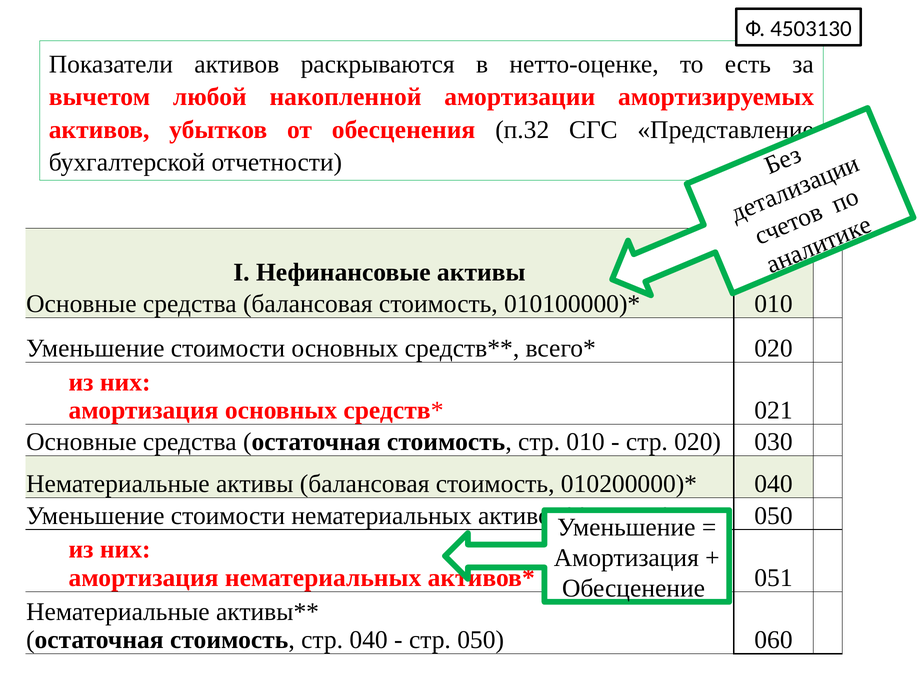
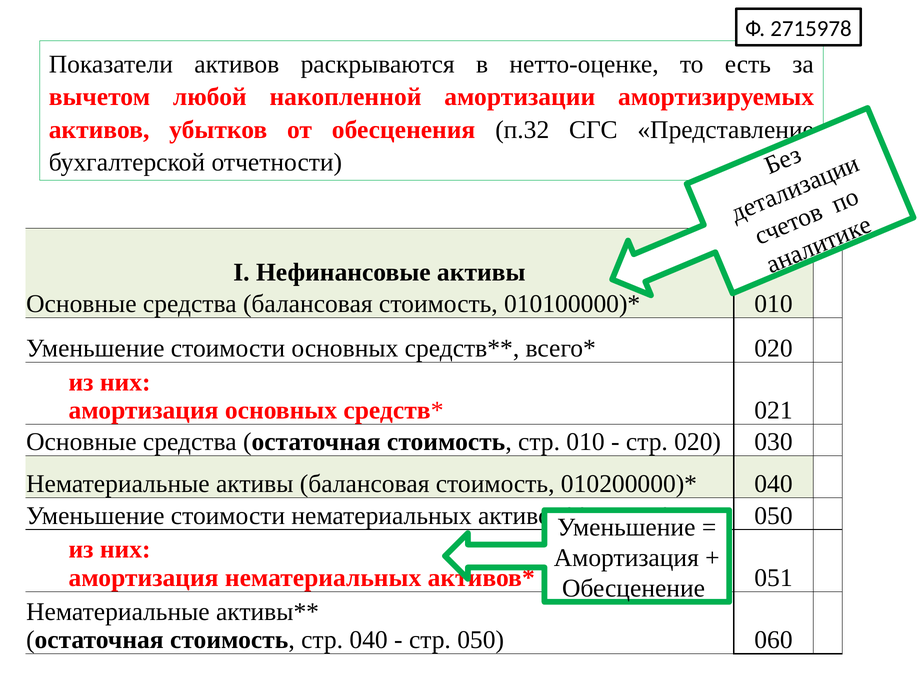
4503130: 4503130 -> 2715978
